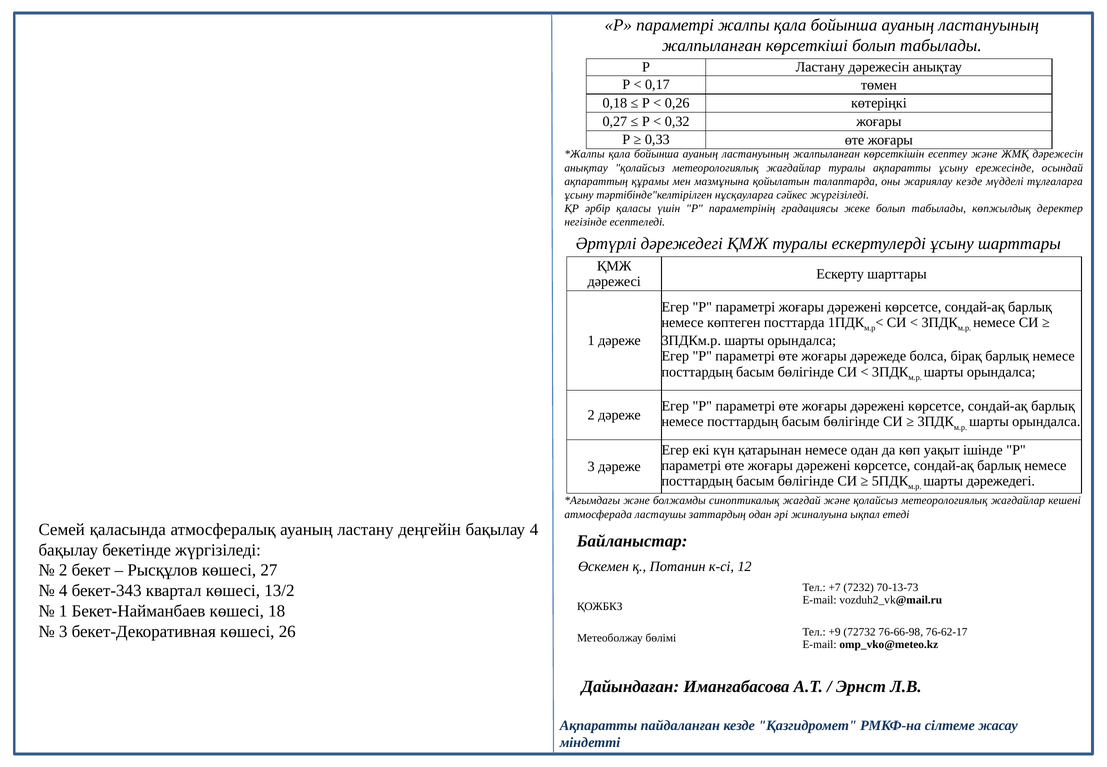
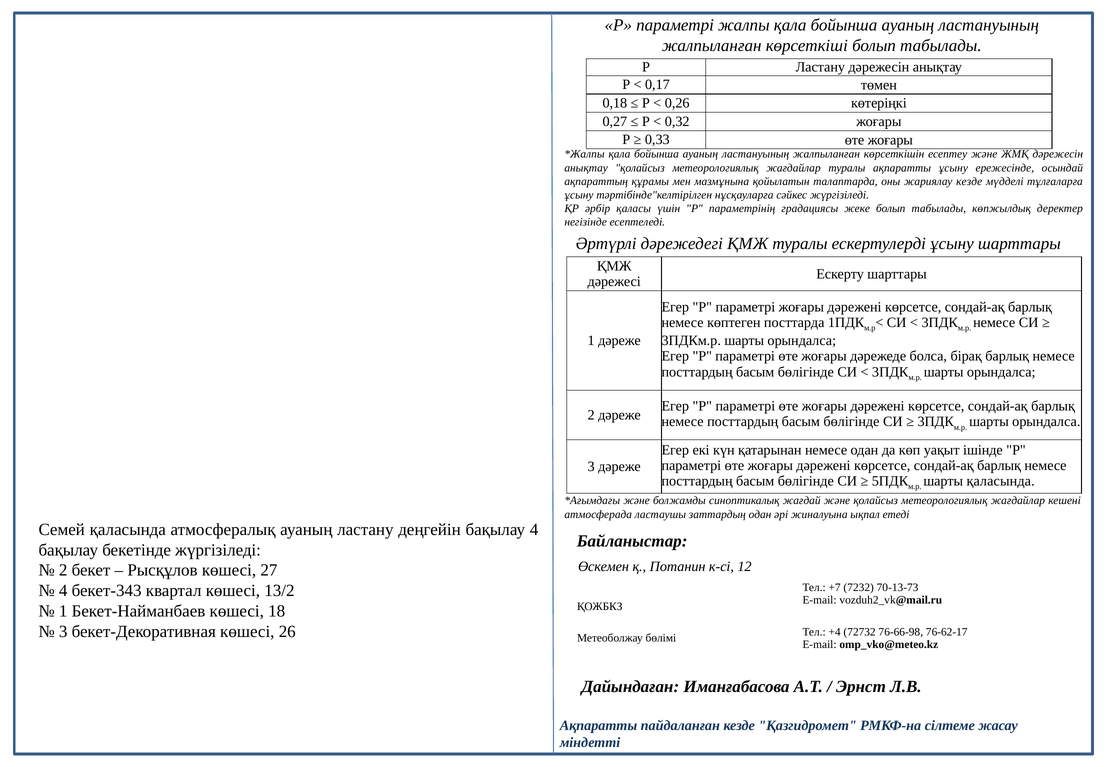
шарты дәрежедегі: дәрежедегі -> қаласында
+9: +9 -> +4
